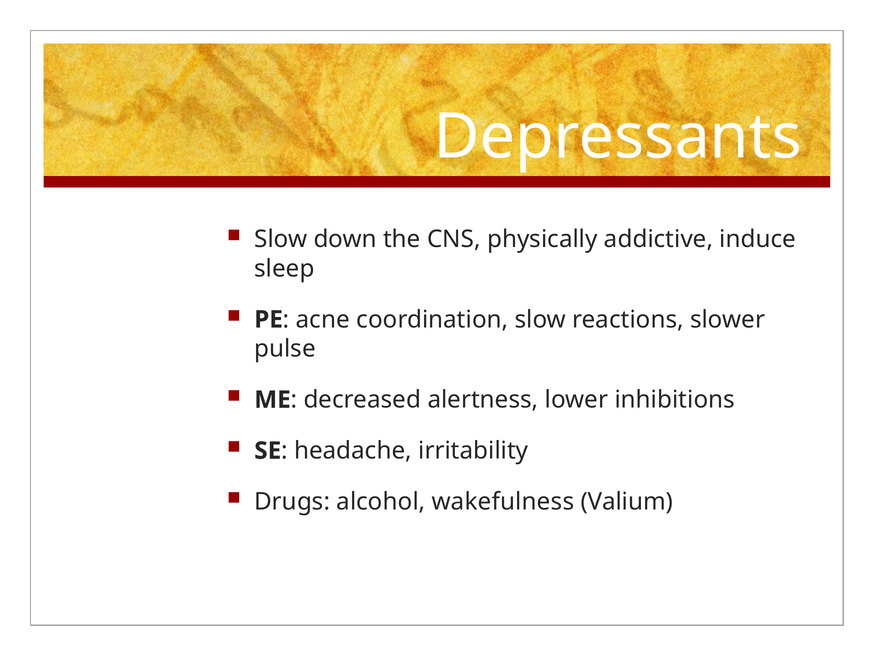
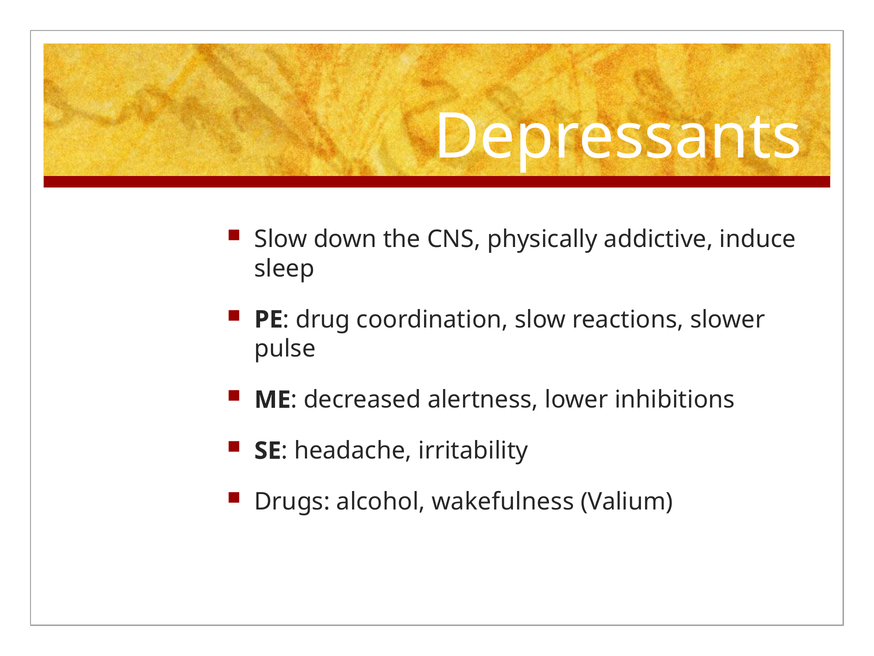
acne: acne -> drug
